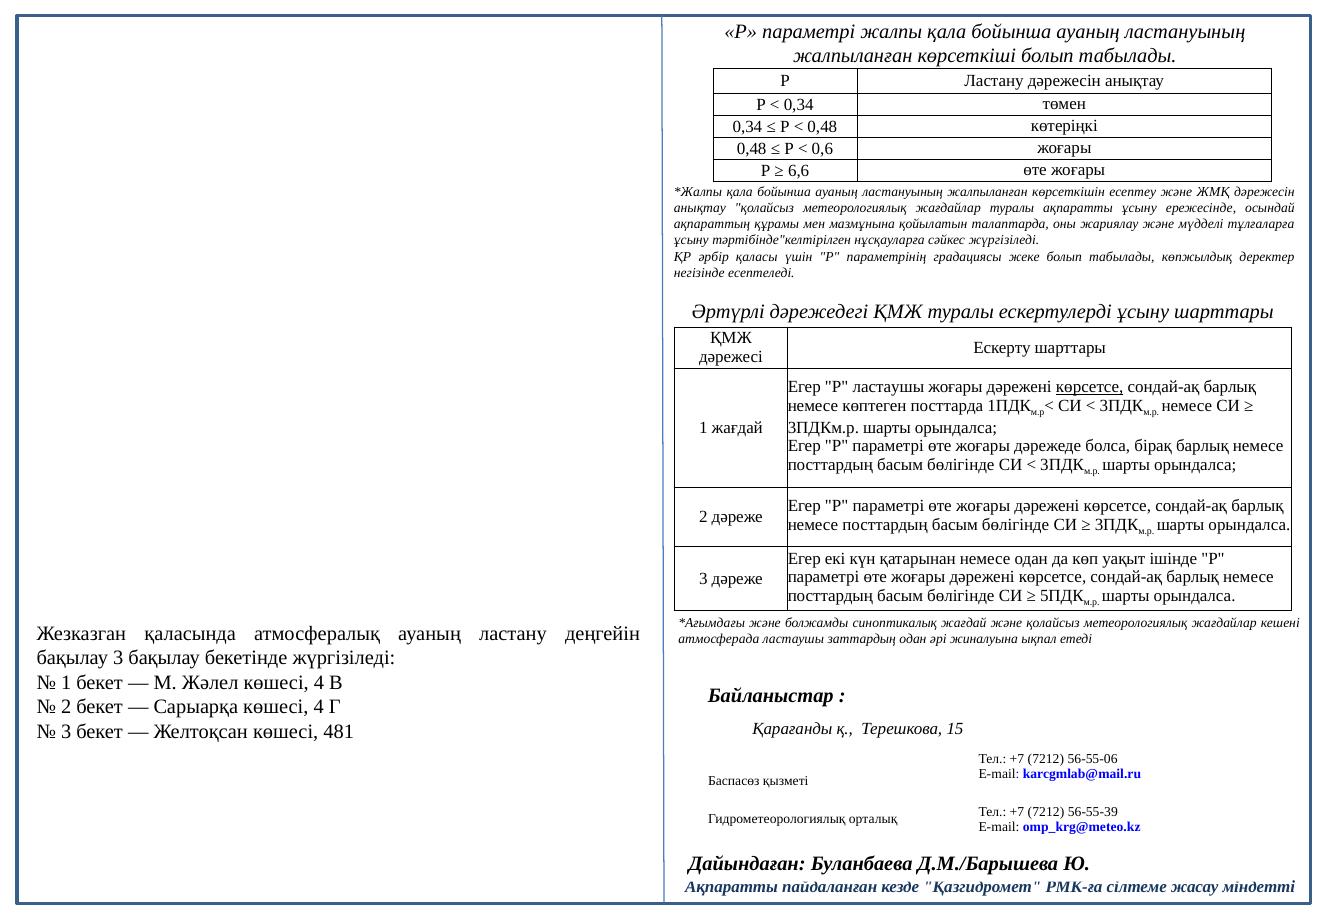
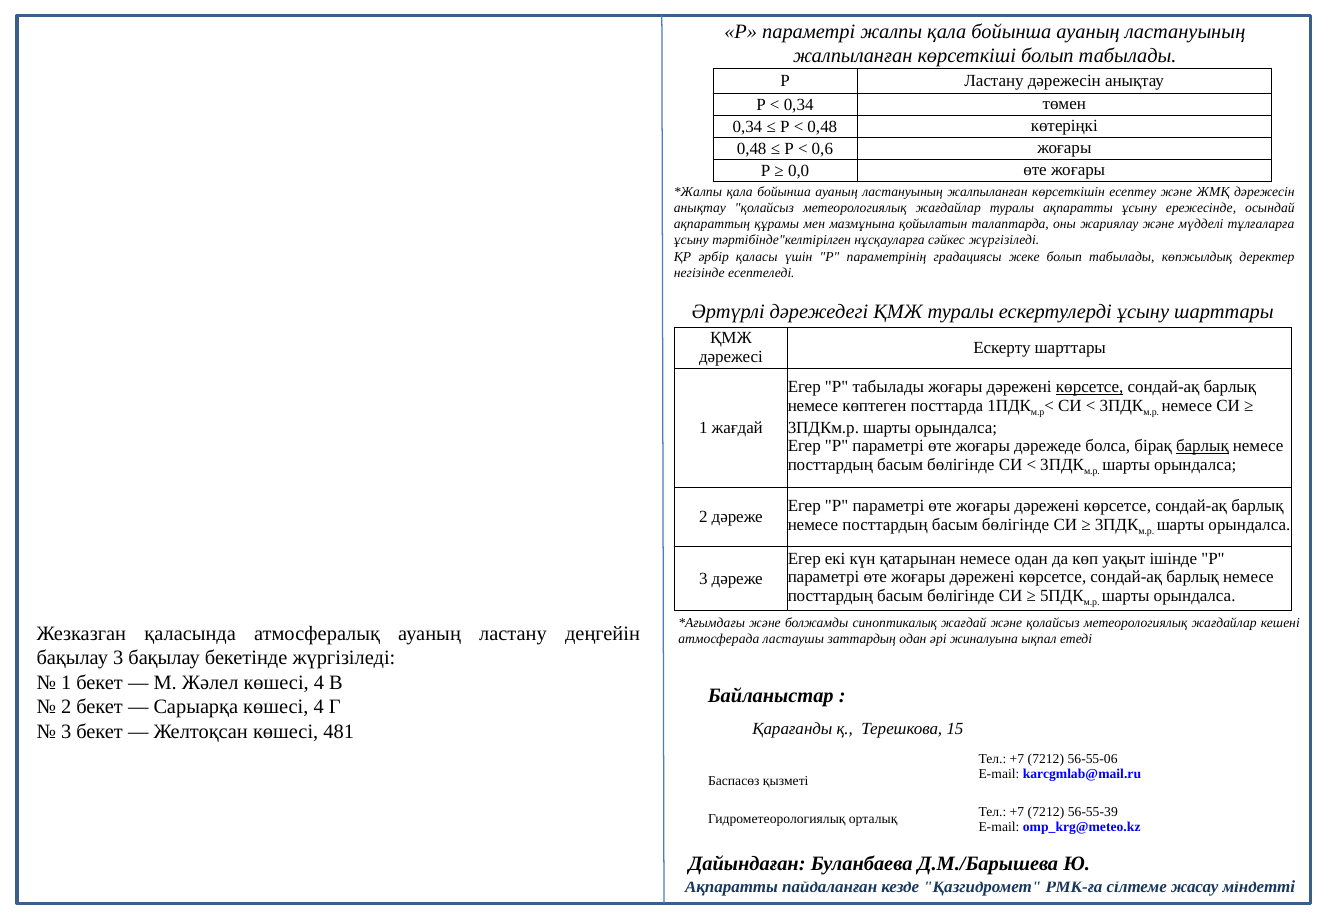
6,6: 6,6 -> 0,0
Р ластаушы: ластаушы -> табылады
барлық at (1202, 446) underline: none -> present
